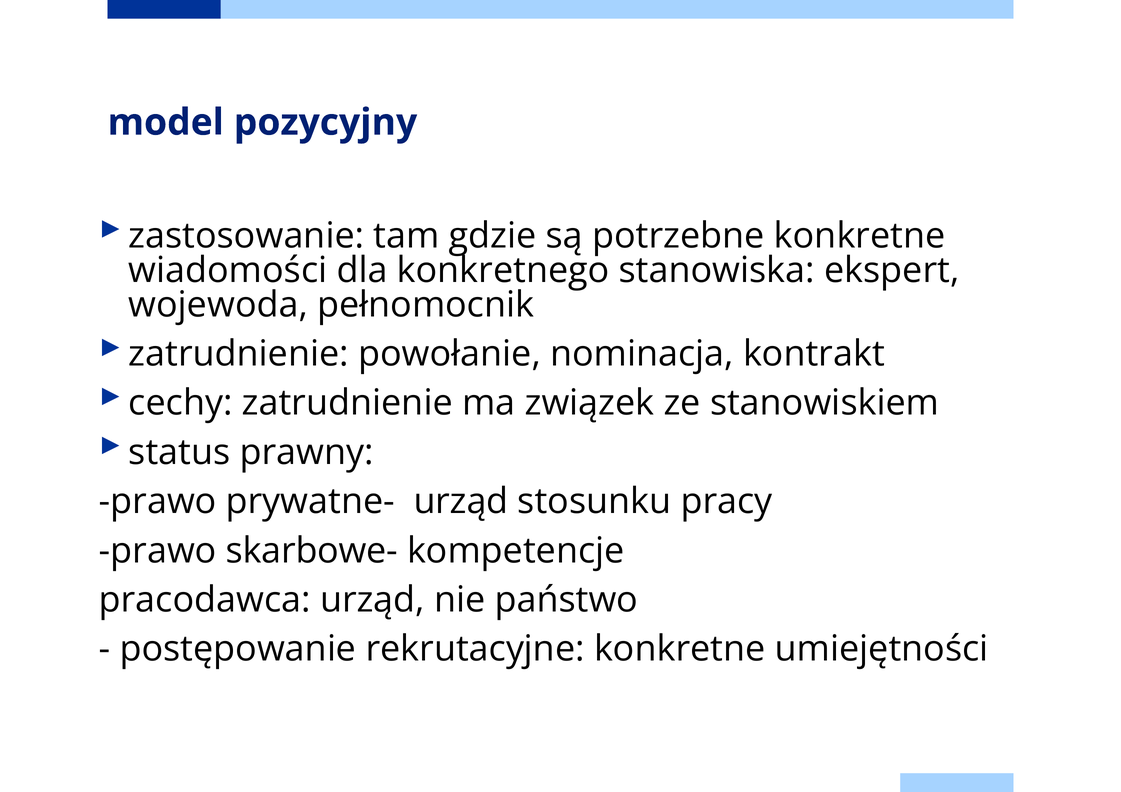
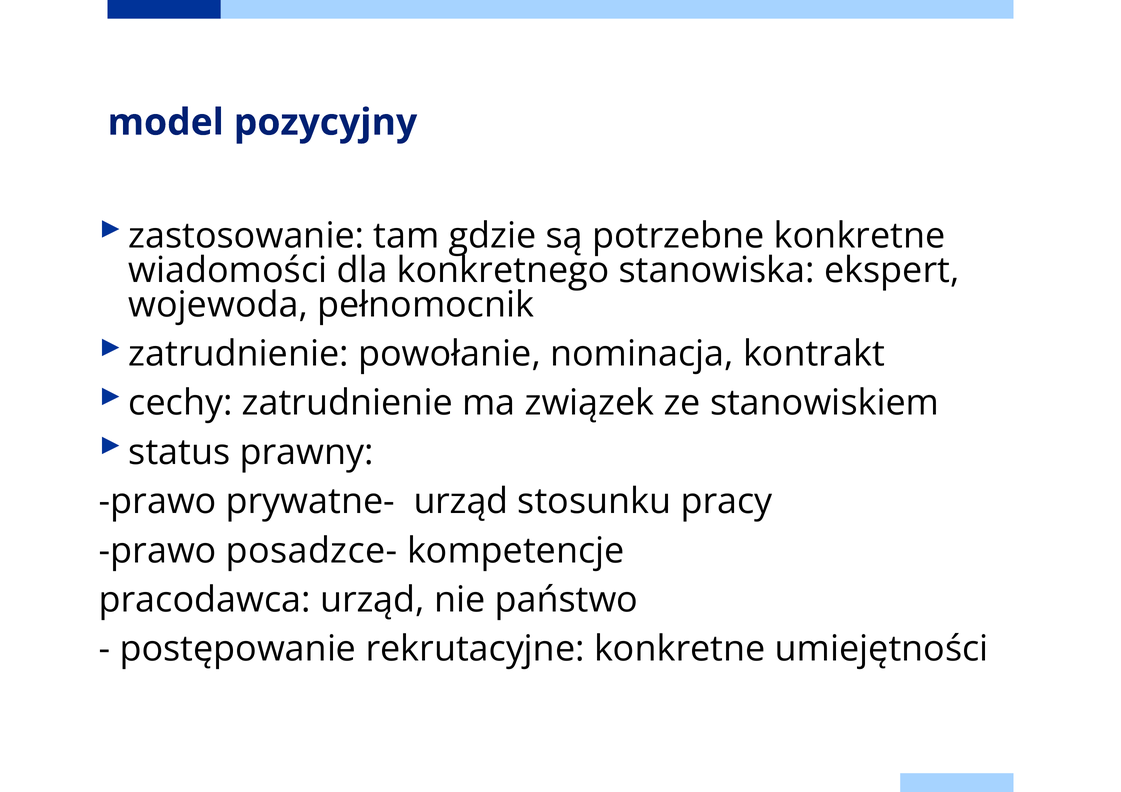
skarbowe-: skarbowe- -> posadzce-
